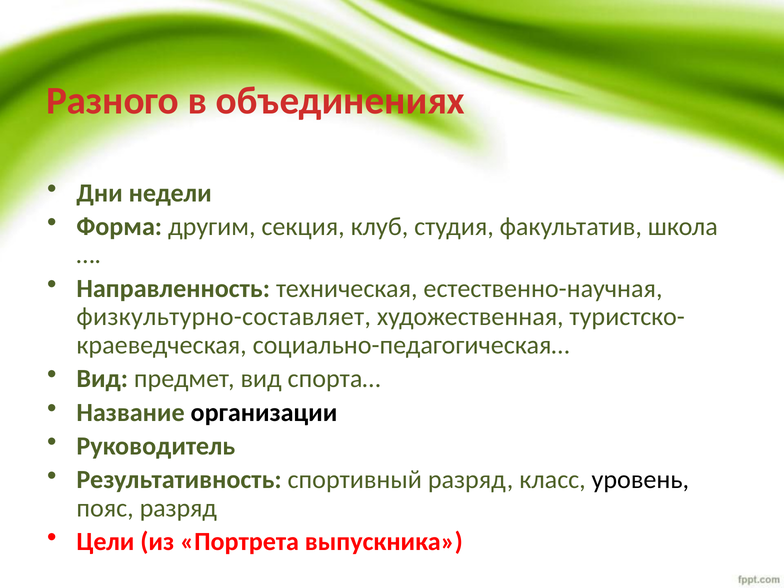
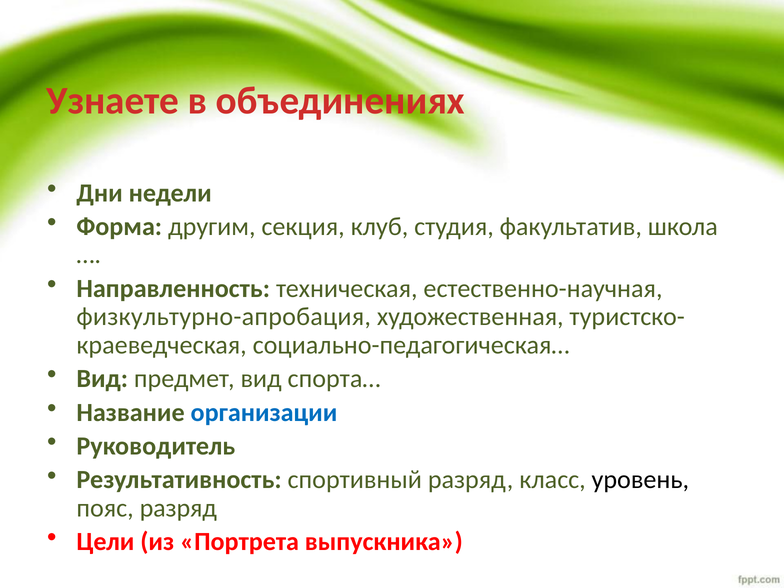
Разного: Разного -> Узнаете
физкультурно-составляет: физкультурно-составляет -> физкультурно-апробация
организации colour: black -> blue
